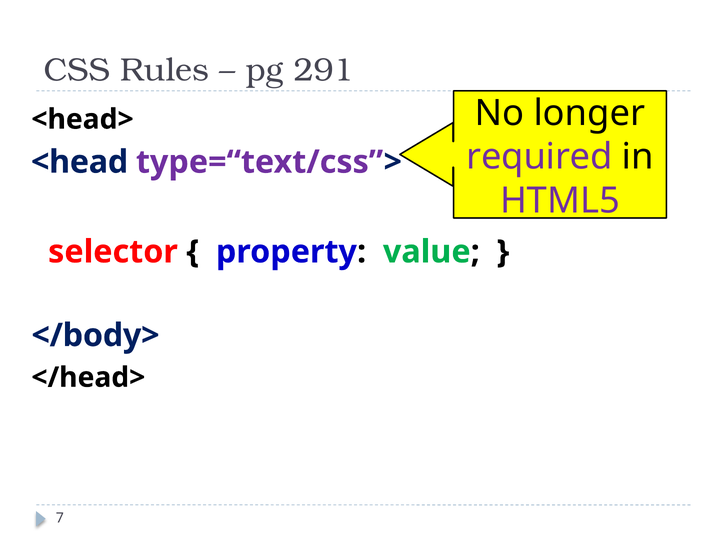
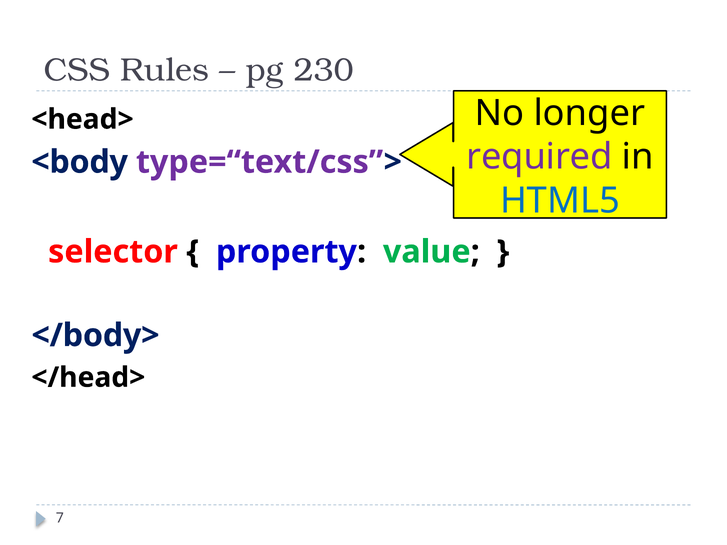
291: 291 -> 230
<head: <head -> <body
HTML5 colour: purple -> blue
